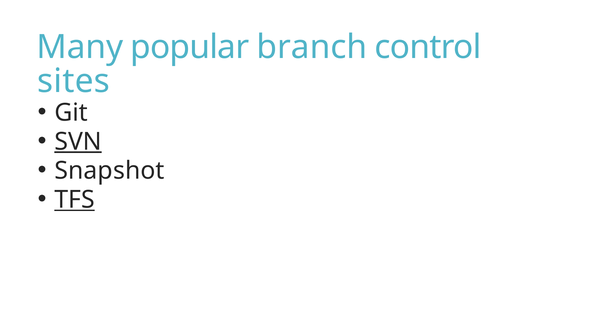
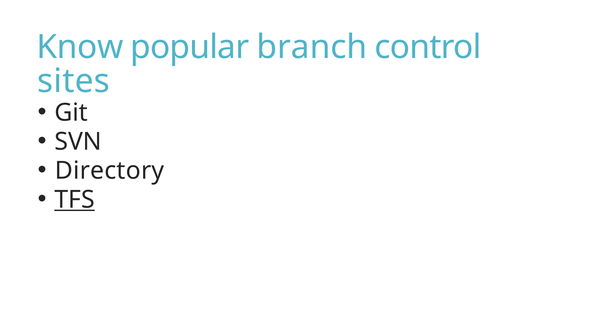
Many: Many -> Know
SVN underline: present -> none
Snapshot: Snapshot -> Directory
